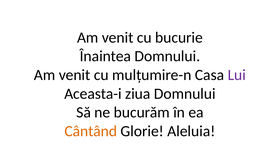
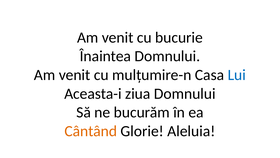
Lui colour: purple -> blue
